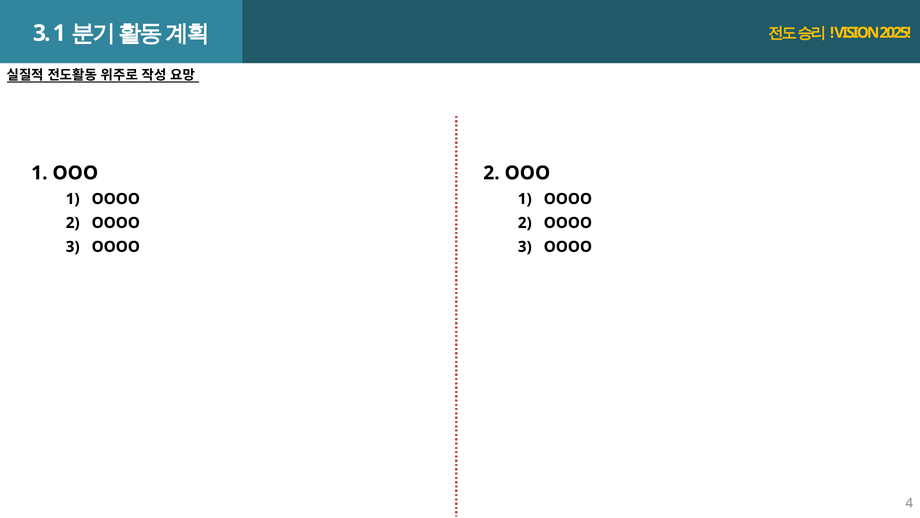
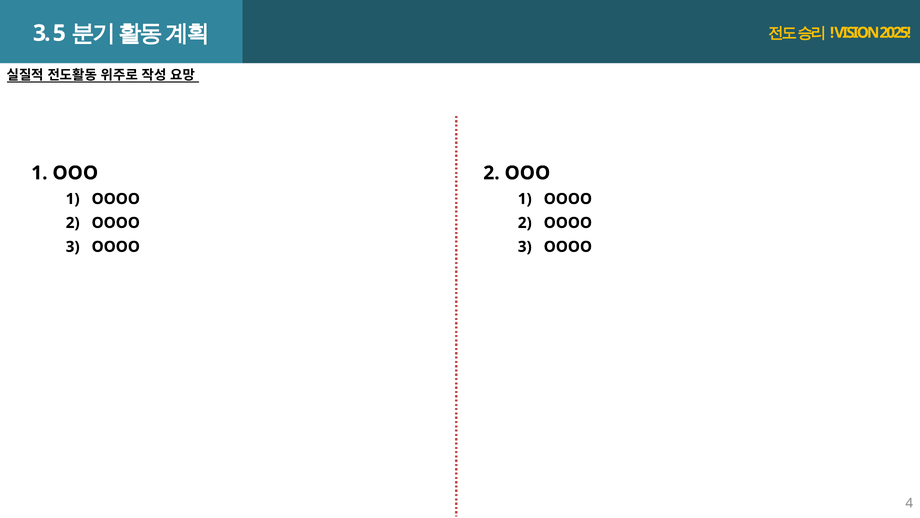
3 1: 1 -> 5
